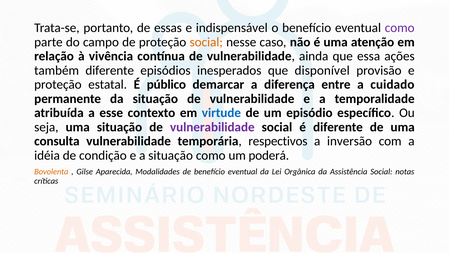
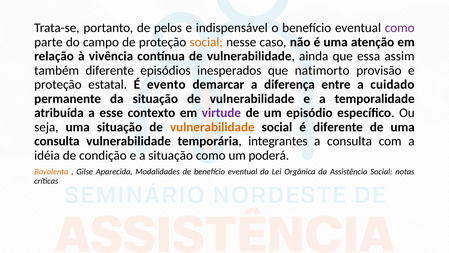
essas: essas -> pelos
ações: ações -> assim
disponível: disponível -> natimorto
público: público -> evento
virtude colour: blue -> purple
vulnerabilidade at (212, 127) colour: purple -> orange
respectivos: respectivos -> integrantes
a inversão: inversão -> consulta
